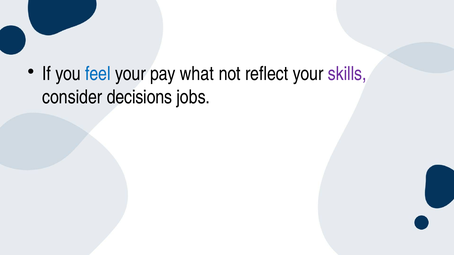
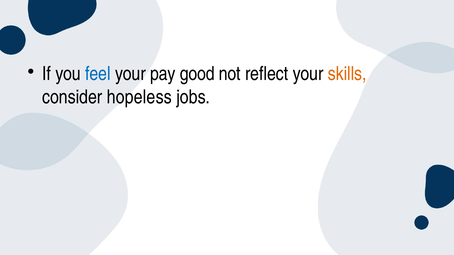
what: what -> good
skills colour: purple -> orange
decisions: decisions -> hopeless
